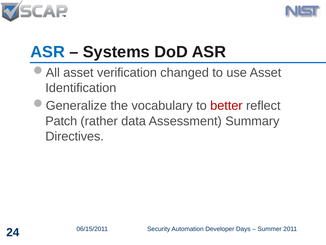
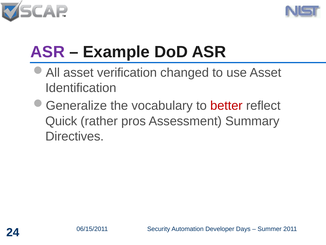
ASR at (48, 52) colour: blue -> purple
Systems: Systems -> Example
Patch: Patch -> Quick
data: data -> pros
